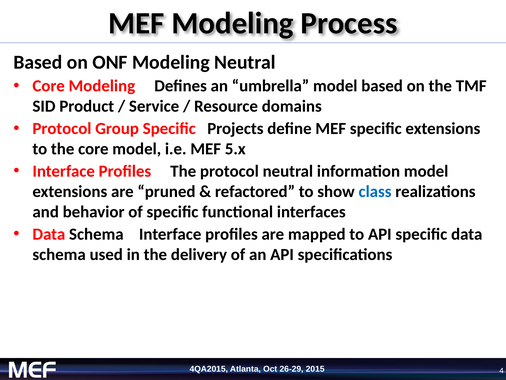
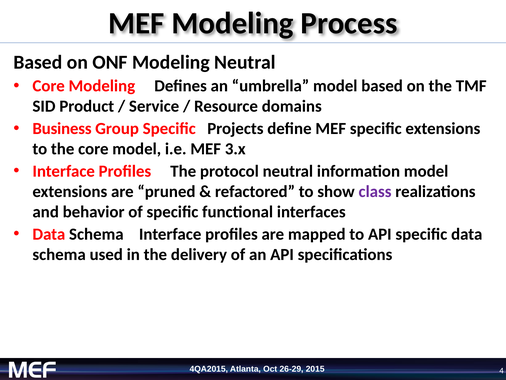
Protocol at (62, 129): Protocol -> Business
5.x: 5.x -> 3.x
class colour: blue -> purple
